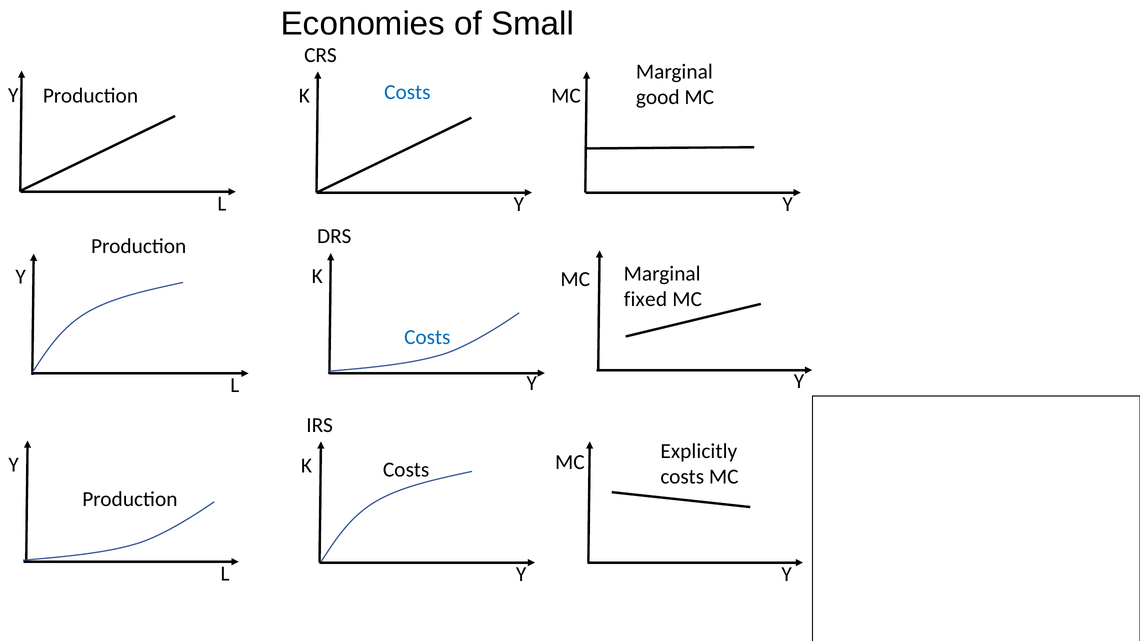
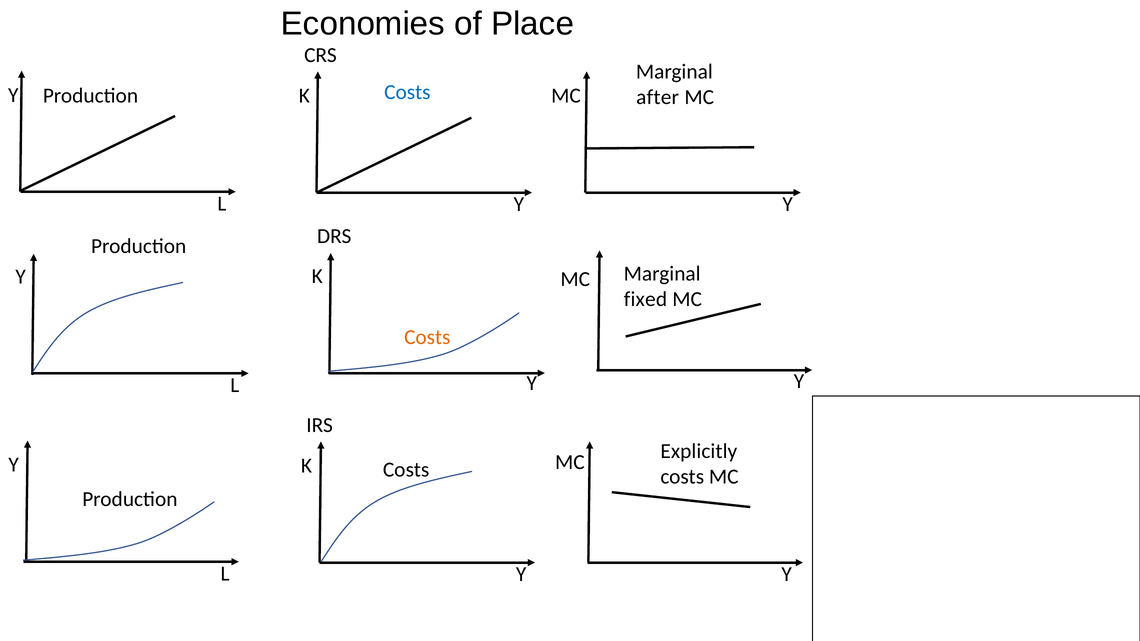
Small: Small -> Place
good: good -> after
Costs at (427, 337) colour: blue -> orange
